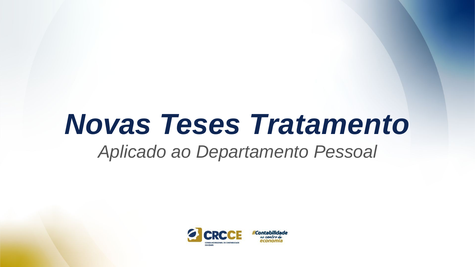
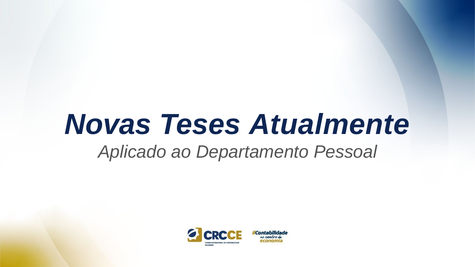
Tratamento: Tratamento -> Atualmente
